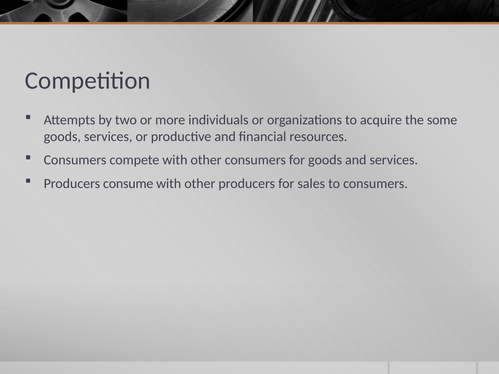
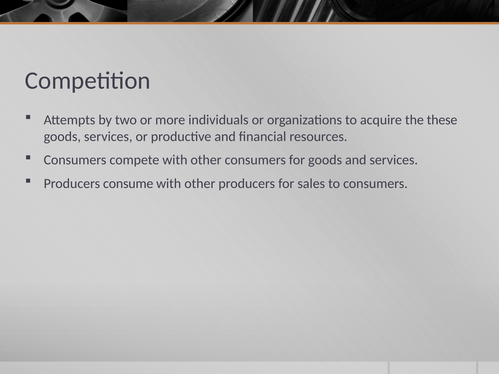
some: some -> these
